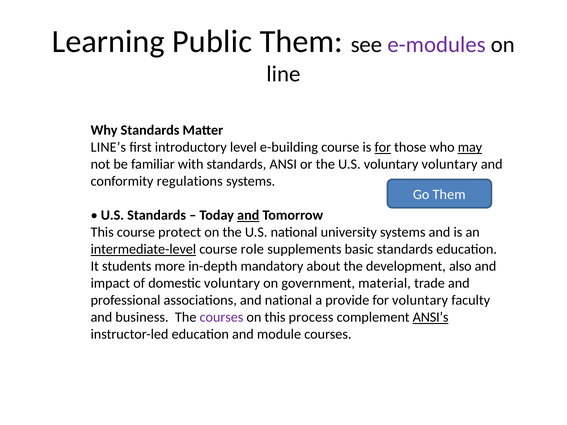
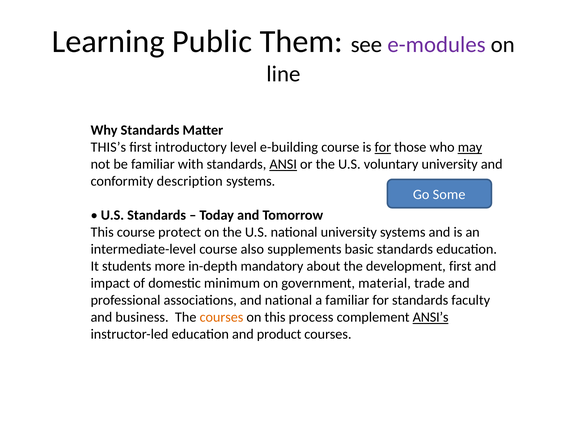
LINE’s: LINE’s -> THIS’s
ANSI underline: none -> present
voluntary voluntary: voluntary -> university
regulations: regulations -> description
Go Them: Them -> Some
and at (248, 215) underline: present -> none
intermediate-level underline: present -> none
role: role -> also
development also: also -> first
domestic voluntary: voluntary -> minimum
a provide: provide -> familiar
for voluntary: voluntary -> standards
courses at (221, 318) colour: purple -> orange
module: module -> product
